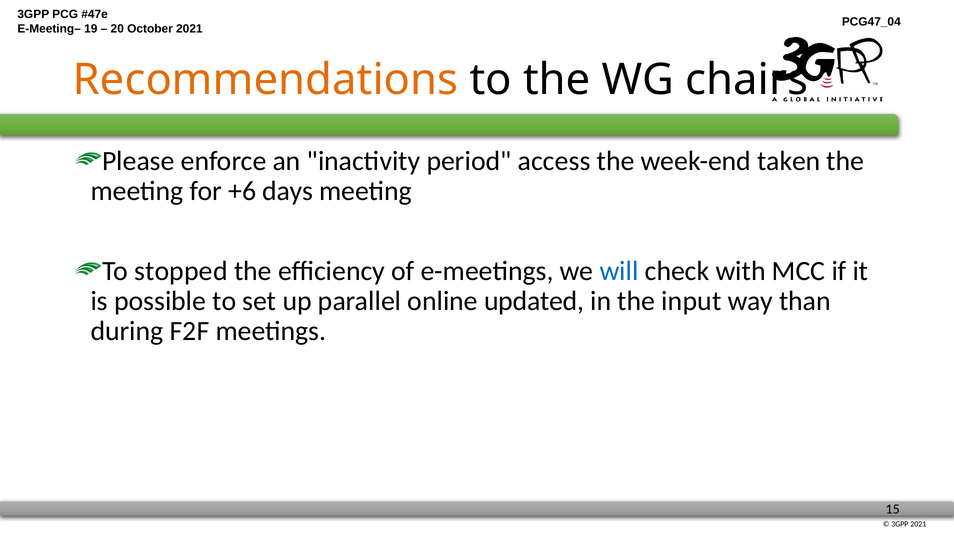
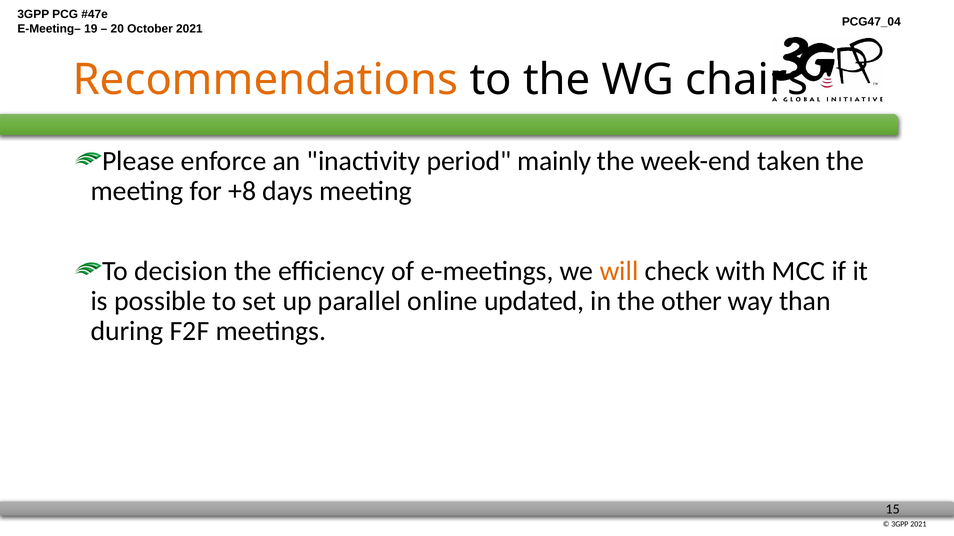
access: access -> mainly
+6: +6 -> +8
stopped: stopped -> decision
will colour: blue -> orange
input: input -> other
